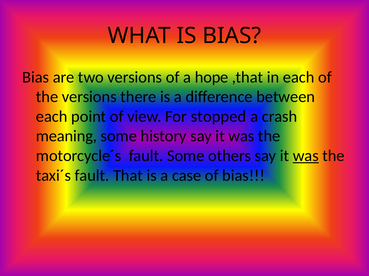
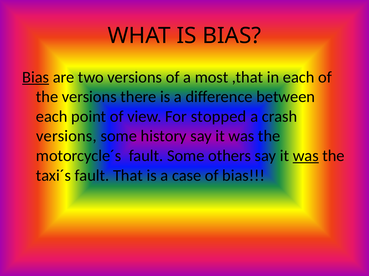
Bias at (36, 77) underline: none -> present
hope: hope -> most
meaning at (67, 136): meaning -> versions
